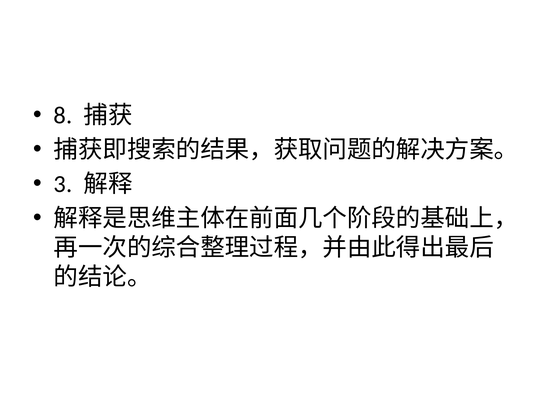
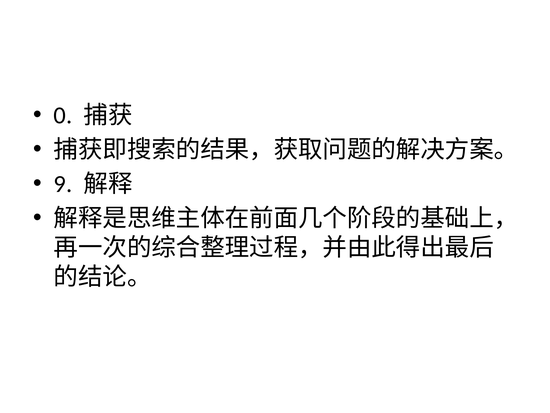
8: 8 -> 0
3: 3 -> 9
